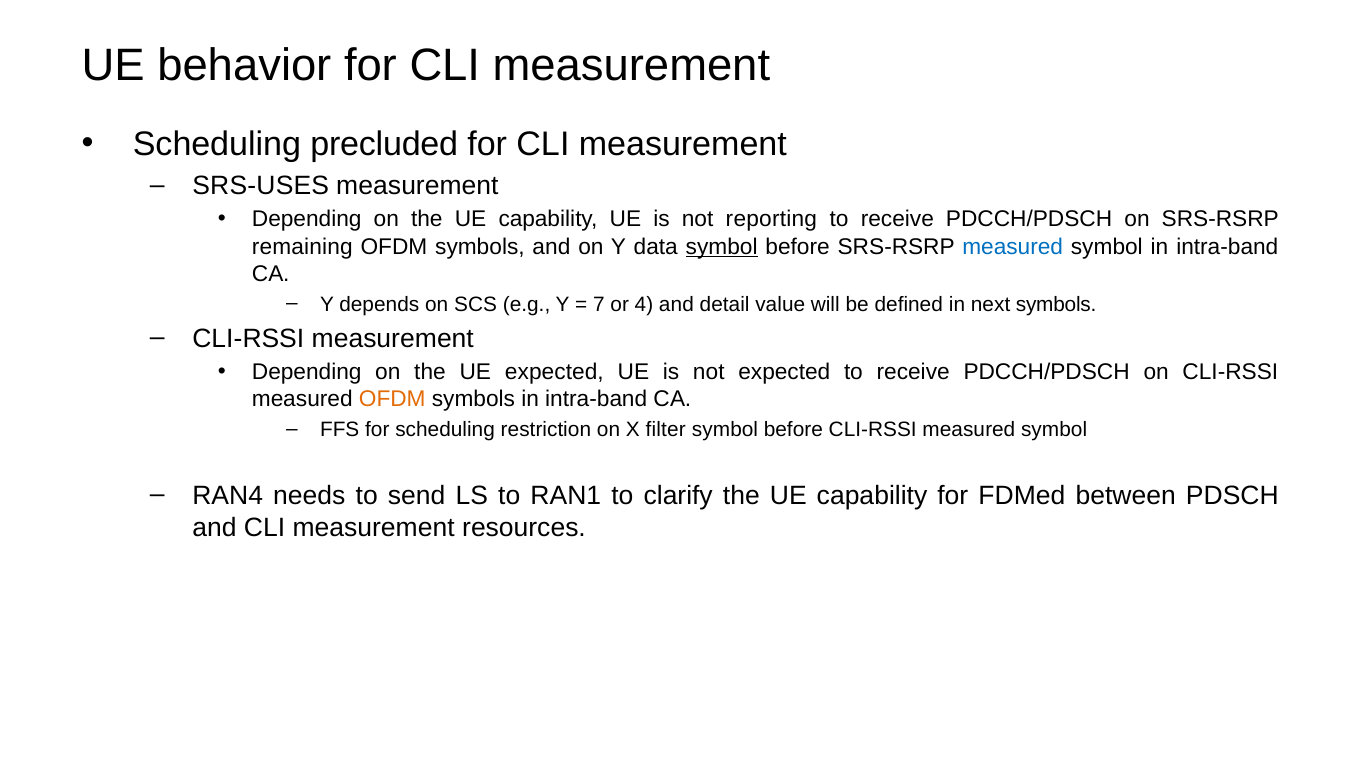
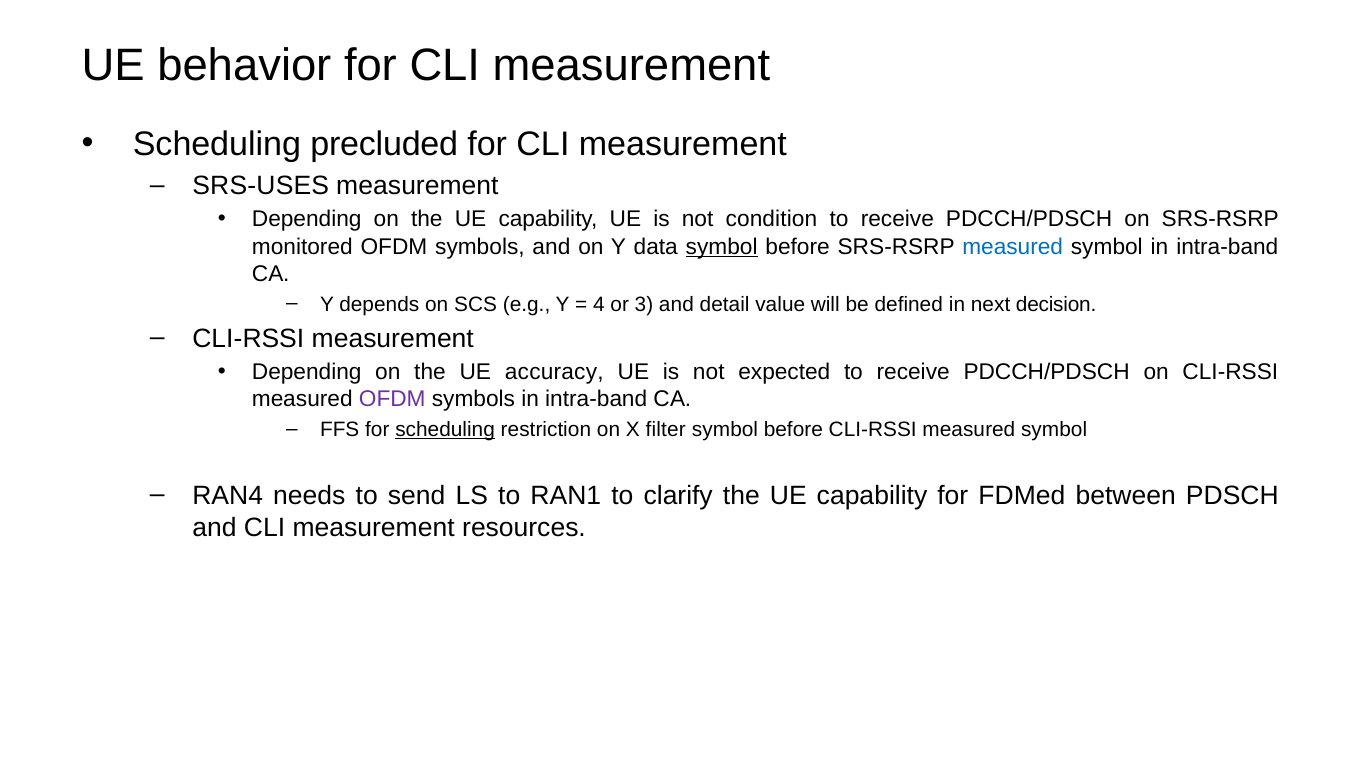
reporting: reporting -> condition
remaining: remaining -> monitored
7: 7 -> 4
4: 4 -> 3
next symbols: symbols -> decision
UE expected: expected -> accuracy
OFDM at (392, 399) colour: orange -> purple
scheduling at (445, 430) underline: none -> present
